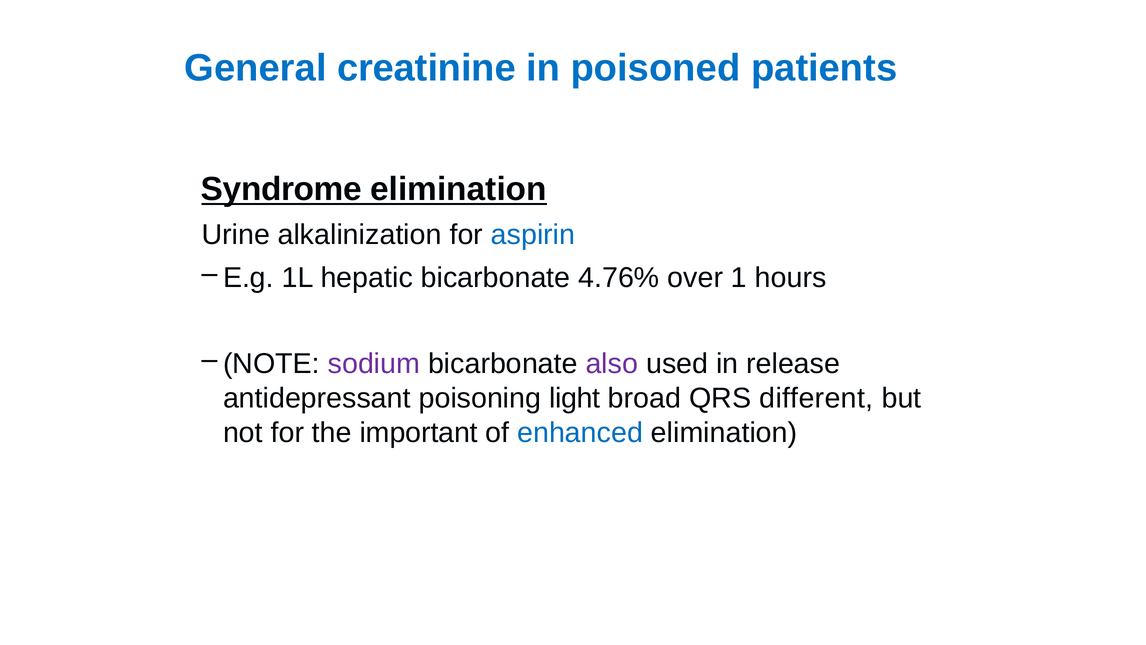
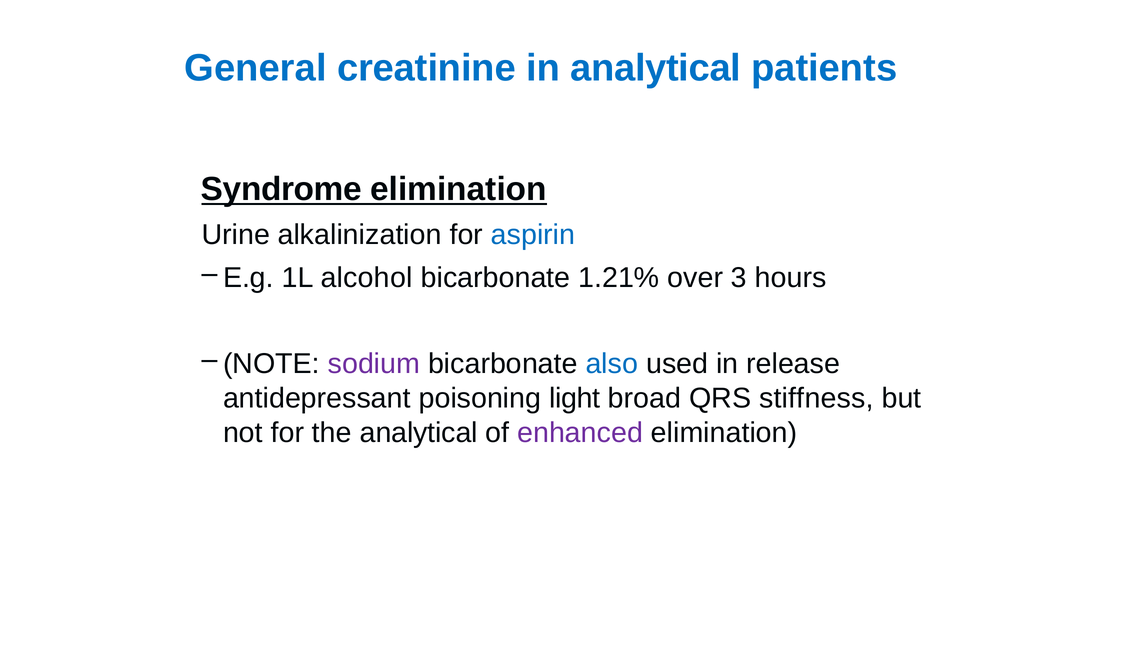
in poisoned: poisoned -> analytical
hepatic: hepatic -> alcohol
4.76%: 4.76% -> 1.21%
1: 1 -> 3
also colour: purple -> blue
different: different -> stiffness
the important: important -> analytical
enhanced colour: blue -> purple
